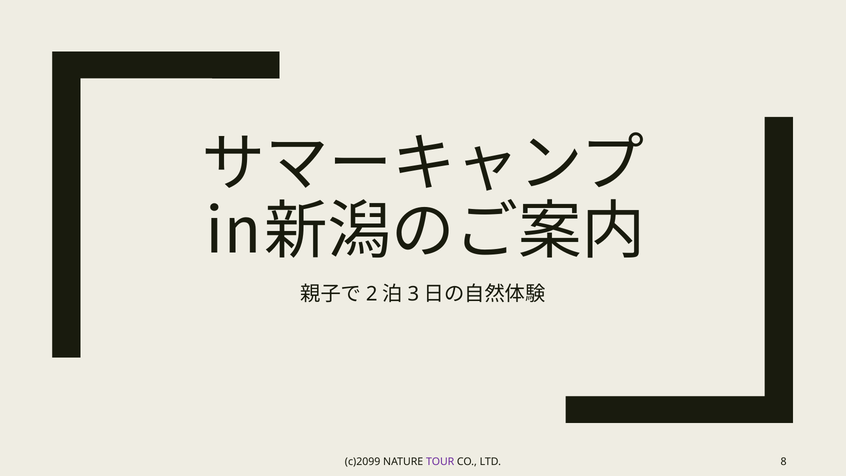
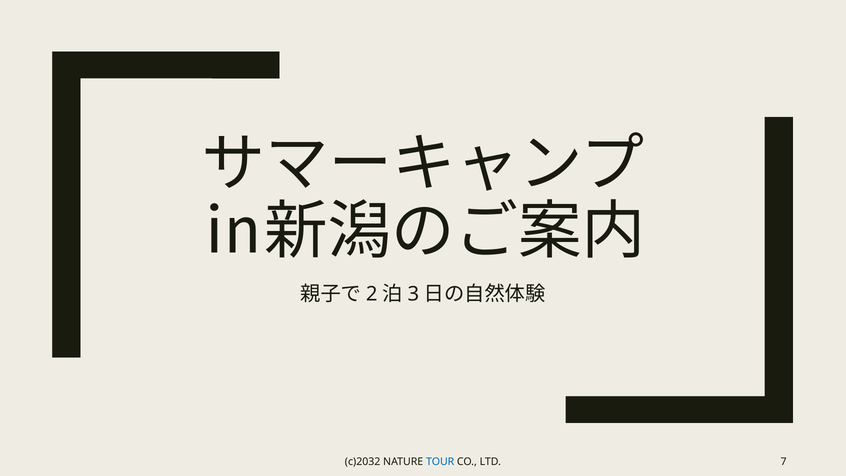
c)2099: c)2099 -> c)2032
TOUR colour: purple -> blue
8: 8 -> 7
